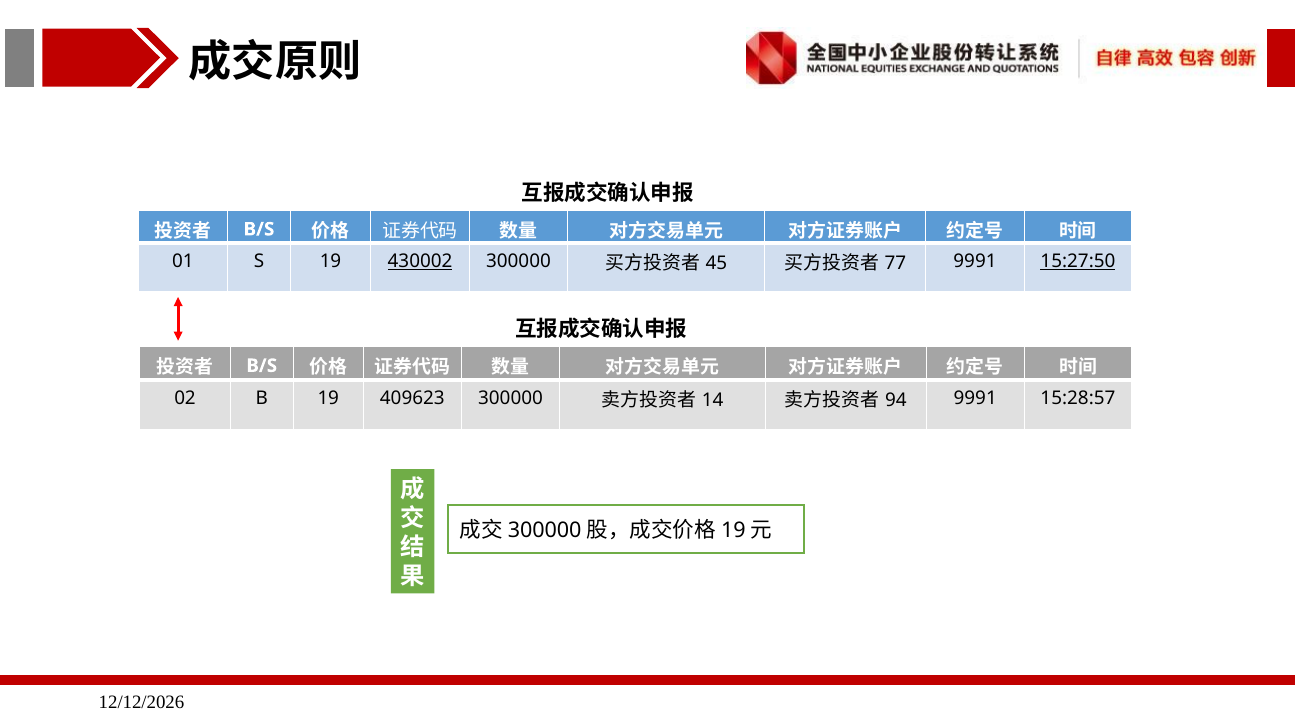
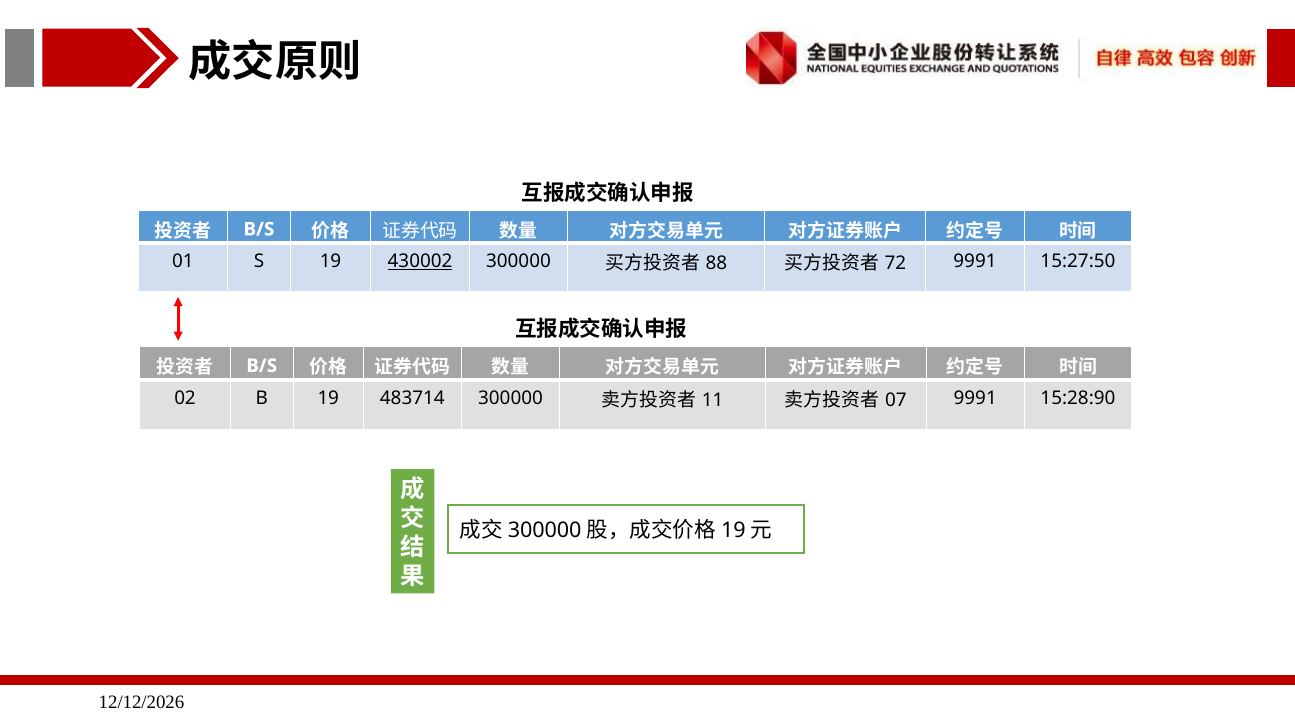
45: 45 -> 88
77: 77 -> 72
15:27:50 underline: present -> none
409623: 409623 -> 483714
14: 14 -> 11
94: 94 -> 07
15:28:57: 15:28:57 -> 15:28:90
